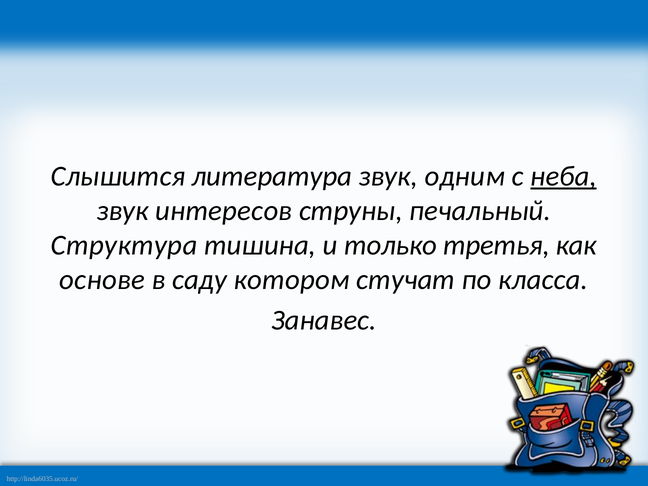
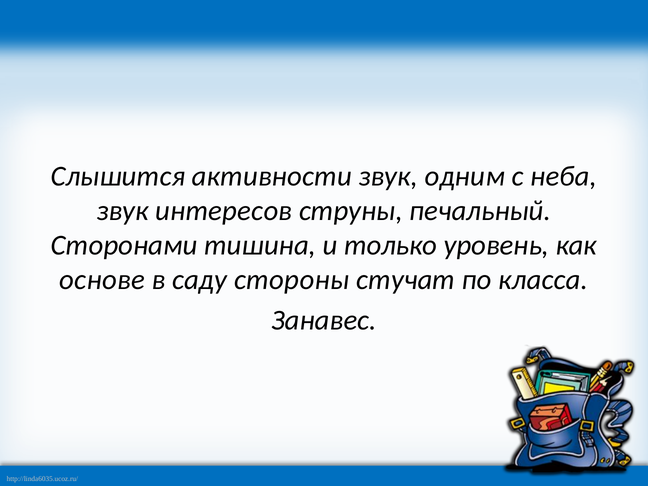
литература: литература -> активности
неба underline: present -> none
Структура: Структура -> Сторонами
третья: третья -> уровень
котором: котором -> стороны
